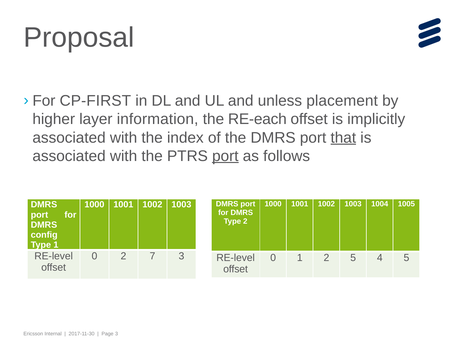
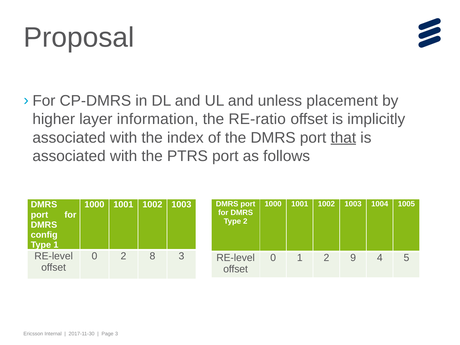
CP-FIRST: CP-FIRST -> CP-DMRS
RE-each: RE-each -> RE-ratio
port at (225, 156) underline: present -> none
7: 7 -> 8
2 5: 5 -> 9
